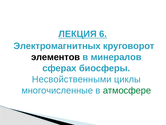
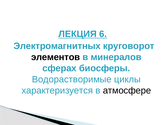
Несвойственными: Несвойственными -> Водорастворимые
многочисленные: многочисленные -> характеризуется
атмосфере colour: green -> black
